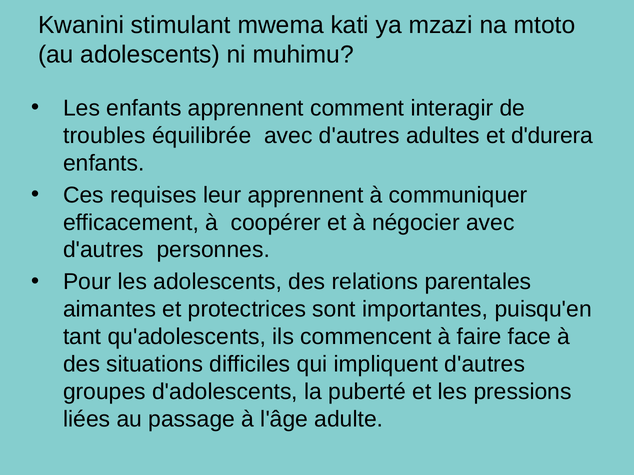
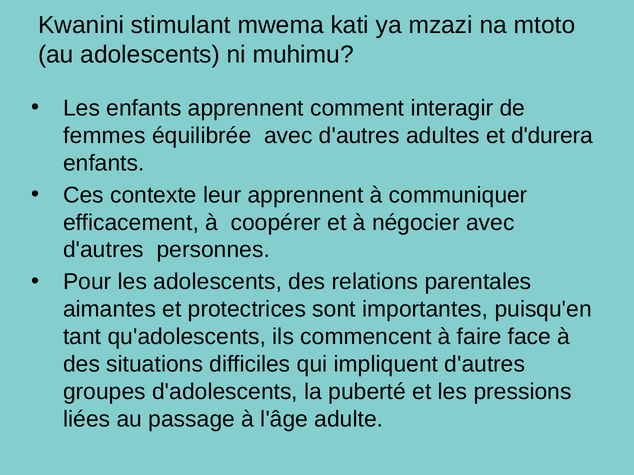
troubles: troubles -> femmes
requises: requises -> contexte
